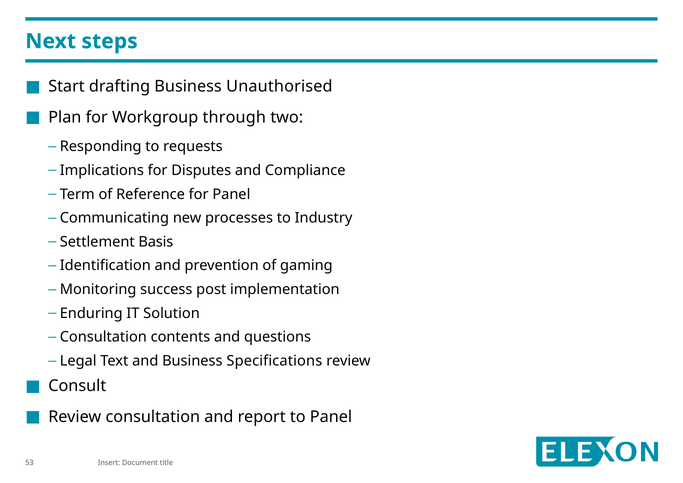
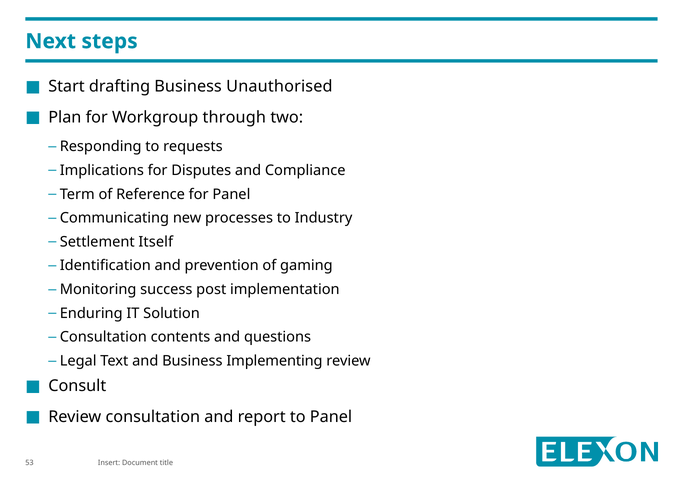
Basis: Basis -> Itself
Specifications: Specifications -> Implementing
